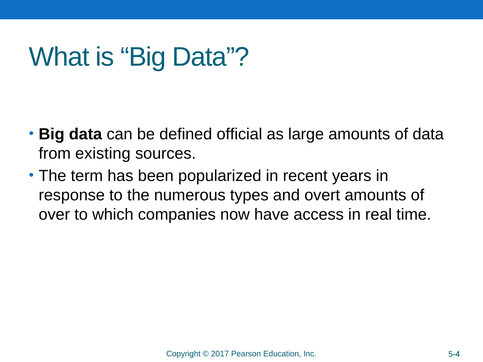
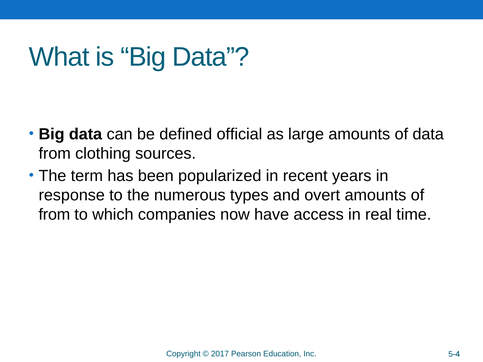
existing: existing -> clothing
over at (54, 215): over -> from
